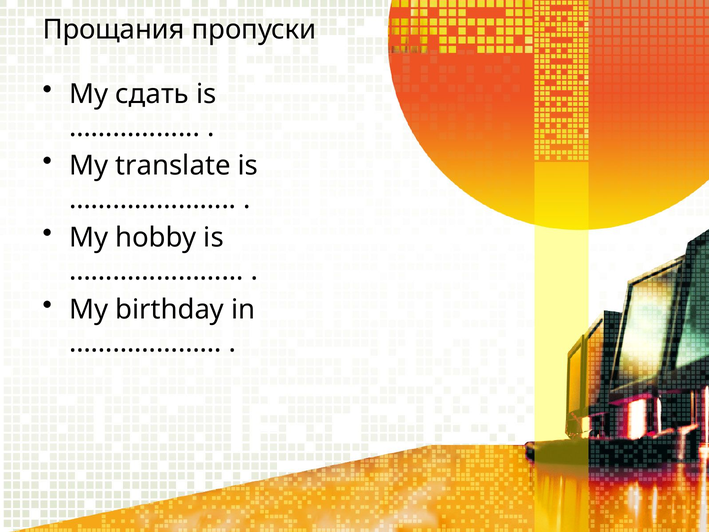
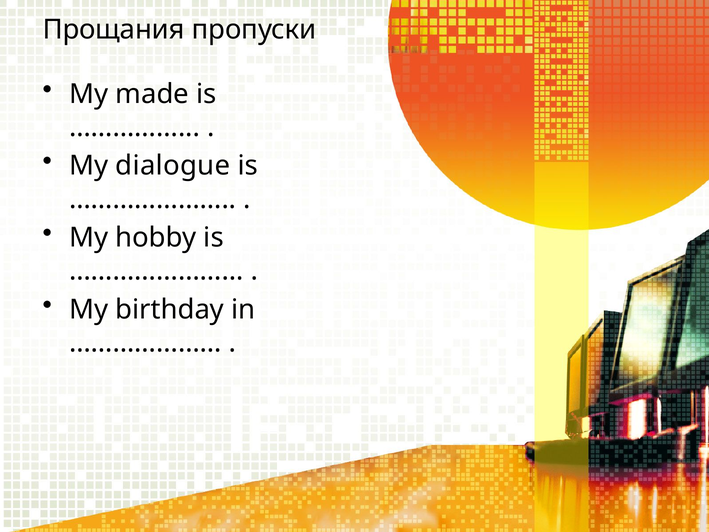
сдать: сдать -> made
translate: translate -> dialogue
